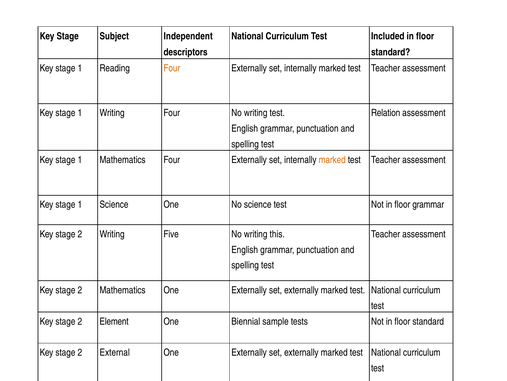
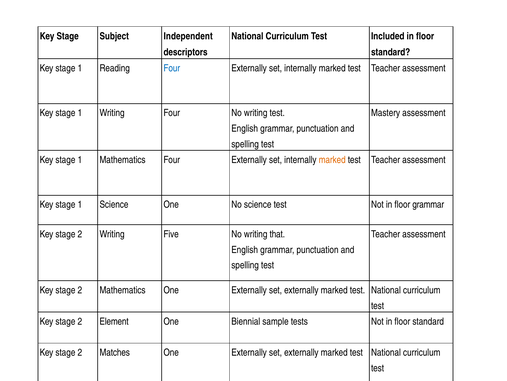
Four at (172, 68) colour: orange -> blue
Relation: Relation -> Mastery
this: this -> that
External: External -> Matches
